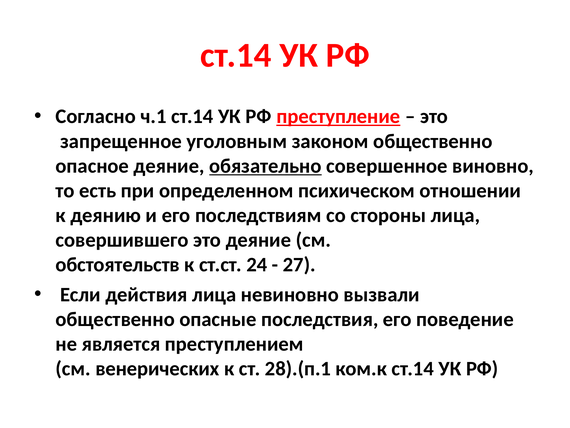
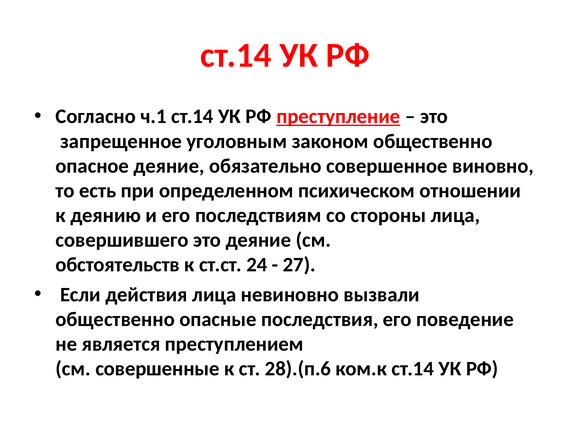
обязательно underline: present -> none
венерических: венерических -> совершенные
28).(п.1: 28).(п.1 -> 28).(п.6
